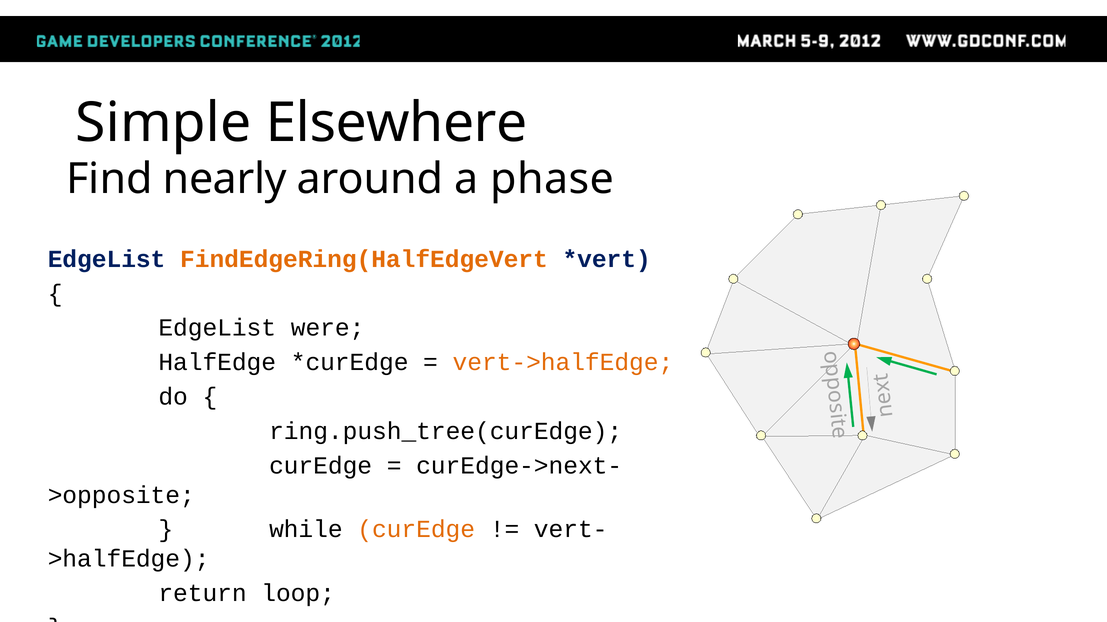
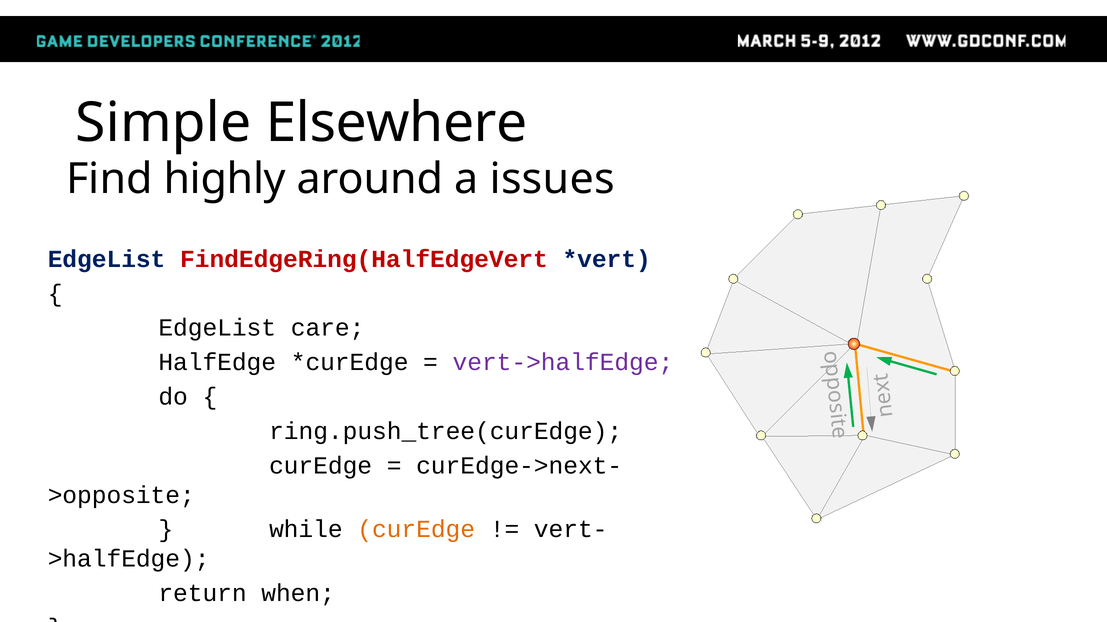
nearly: nearly -> highly
phase: phase -> issues
FindEdgeRing(HalfEdgeVert colour: orange -> red
were: were -> care
vert->halfEdge colour: orange -> purple
loop: loop -> when
